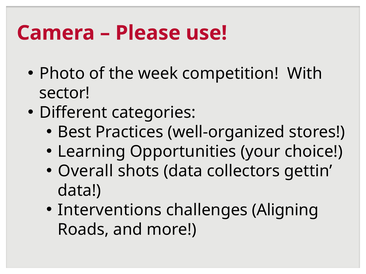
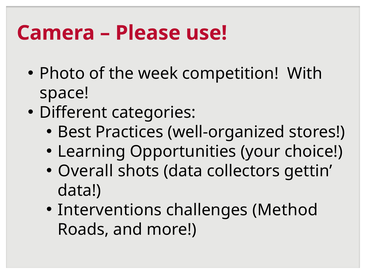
sector: sector -> space
Aligning: Aligning -> Method
